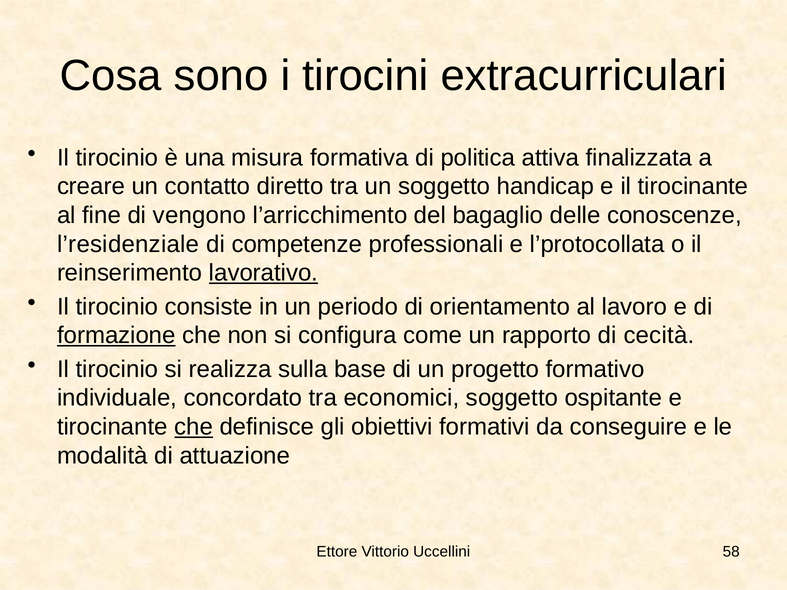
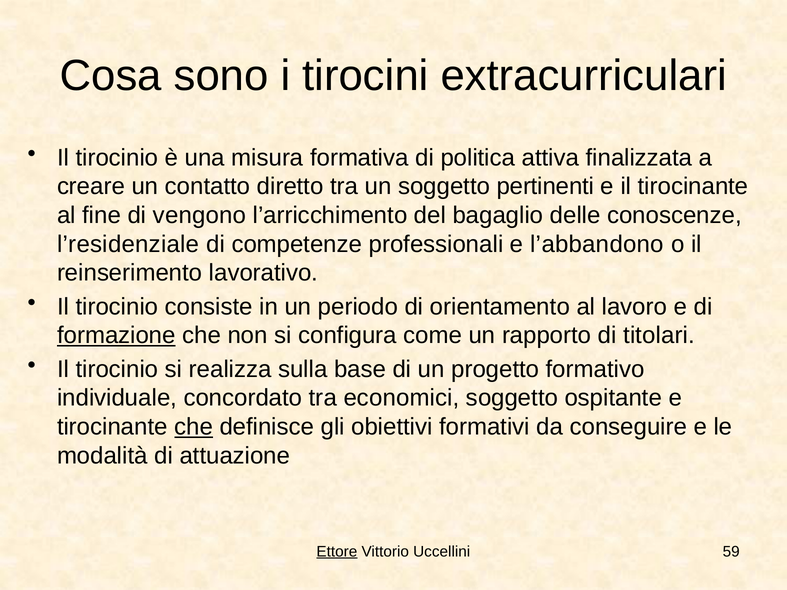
handicap: handicap -> pertinenti
l’protocollata: l’protocollata -> l’abbandono
lavorativo underline: present -> none
cecità: cecità -> titolari
Ettore underline: none -> present
58: 58 -> 59
